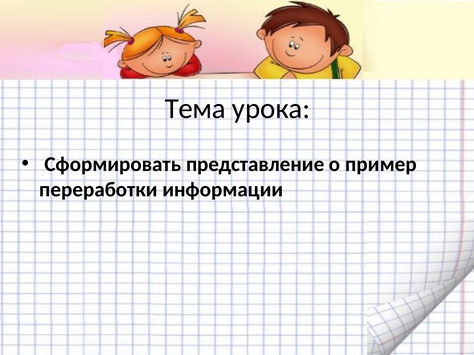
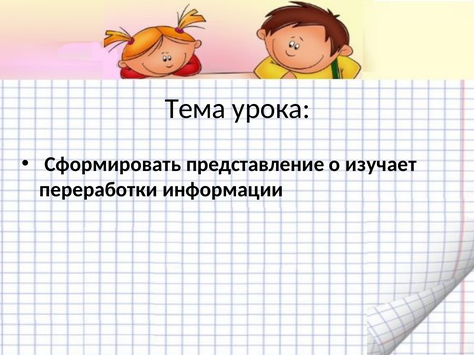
пример: пример -> изучает
